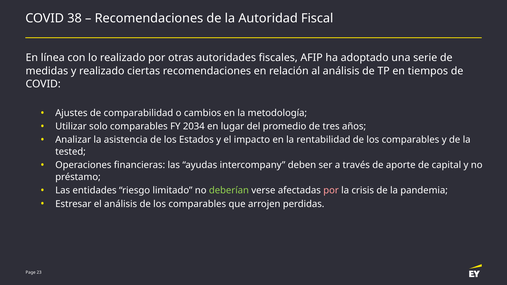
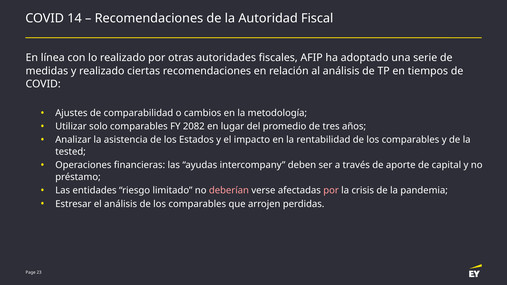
38: 38 -> 14
2034: 2034 -> 2082
deberían colour: light green -> pink
